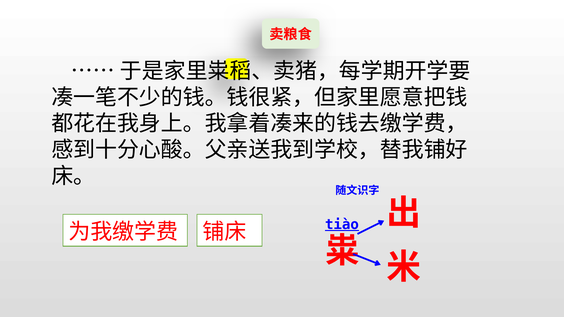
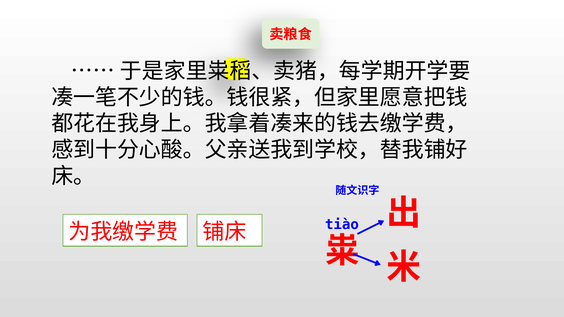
tiào underline: present -> none
